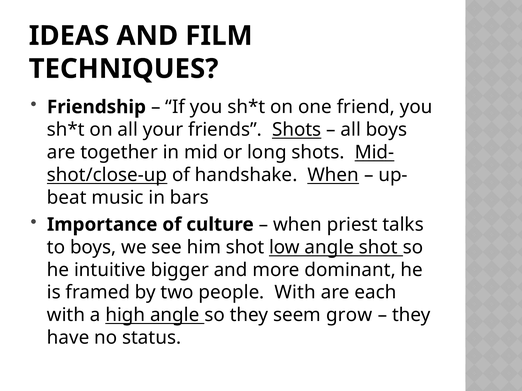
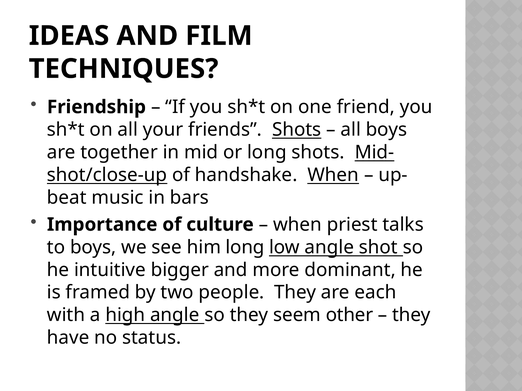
him shot: shot -> long
people With: With -> They
grow: grow -> other
